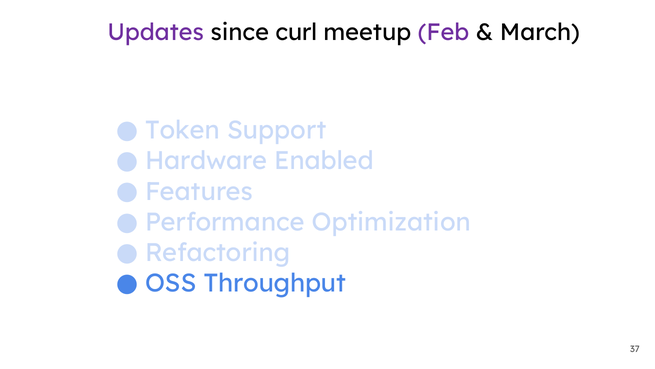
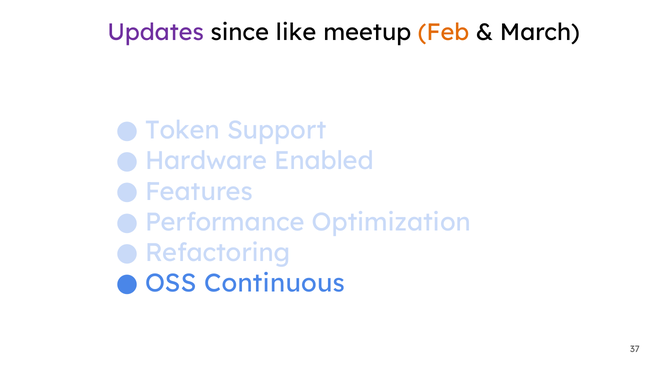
curl: curl -> like
Feb colour: purple -> orange
Throughput: Throughput -> Continuous
